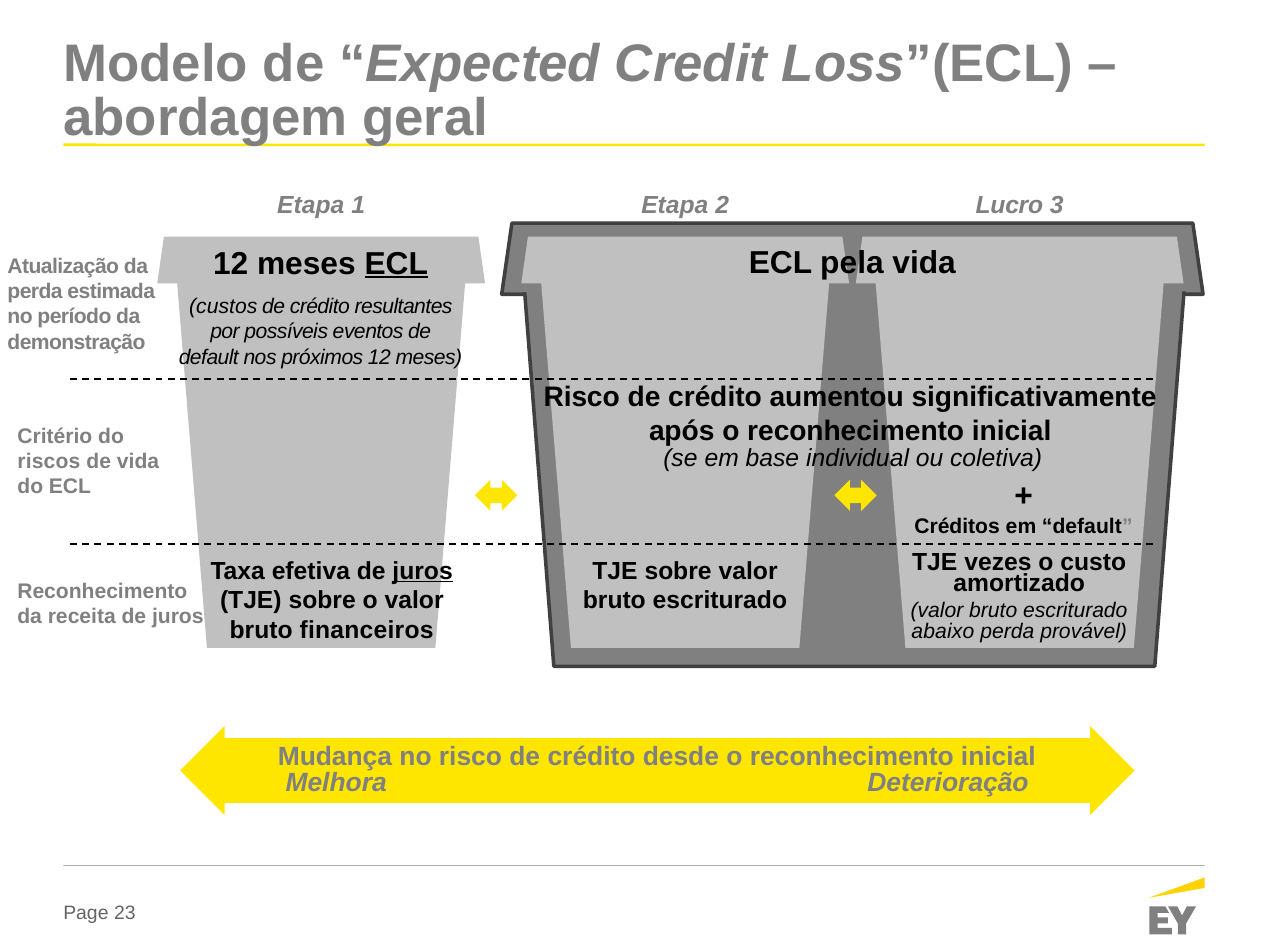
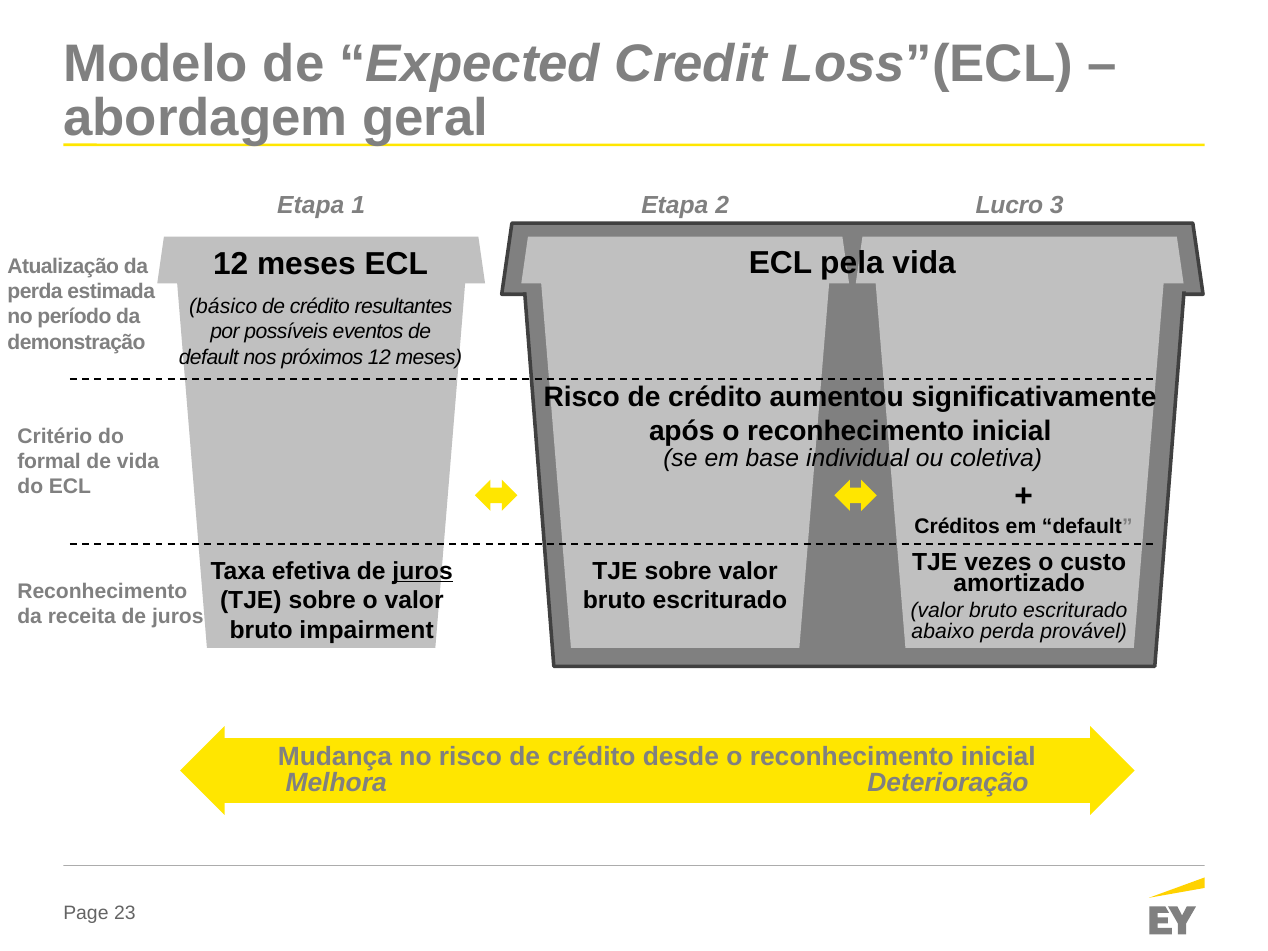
ECL at (396, 264) underline: present -> none
custos: custos -> básico
riscos: riscos -> formal
financeiros: financeiros -> impairment
